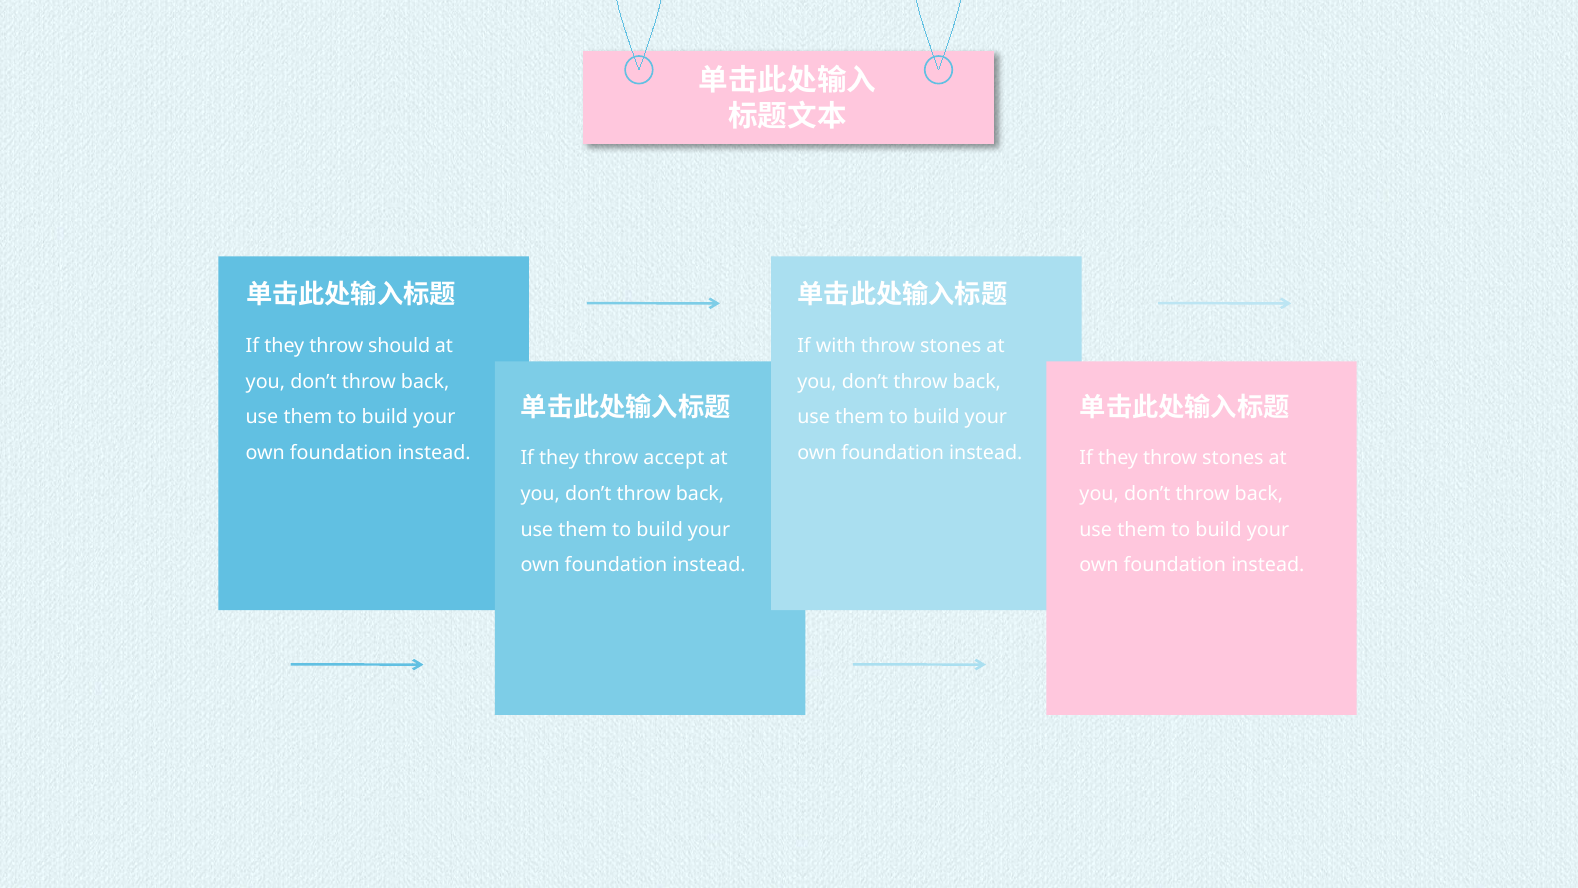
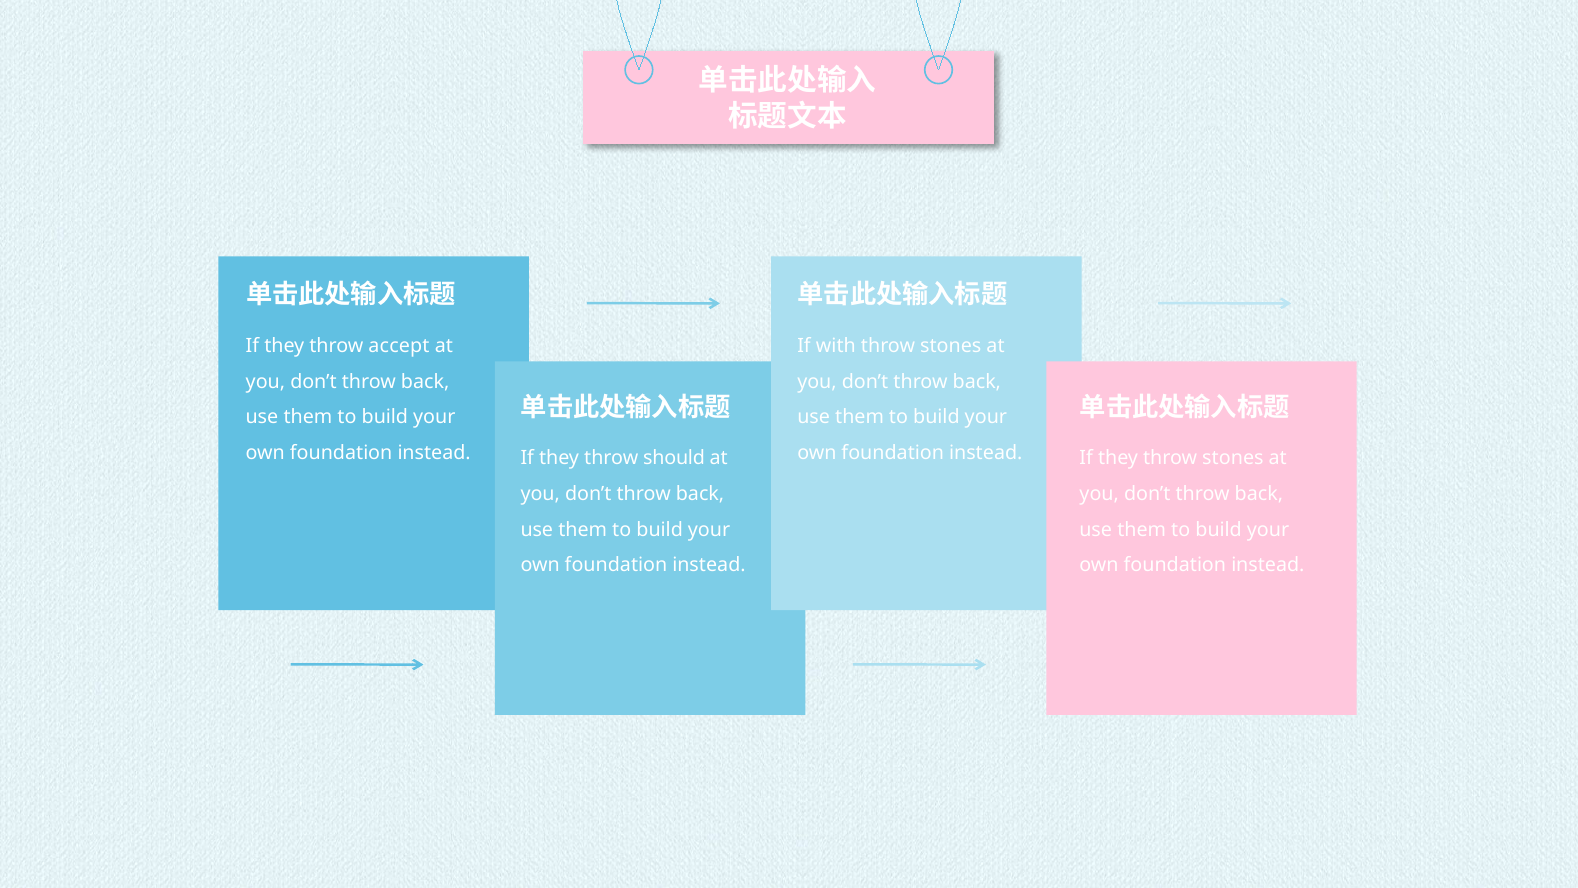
should: should -> accept
accept: accept -> should
